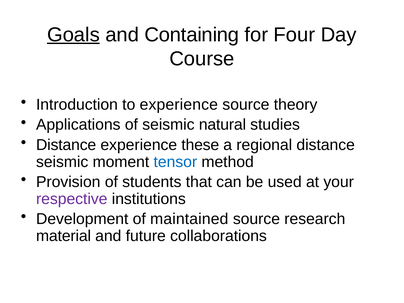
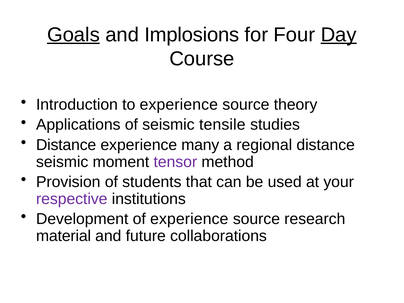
Containing: Containing -> Implosions
Day underline: none -> present
natural: natural -> tensile
these: these -> many
tensor colour: blue -> purple
of maintained: maintained -> experience
